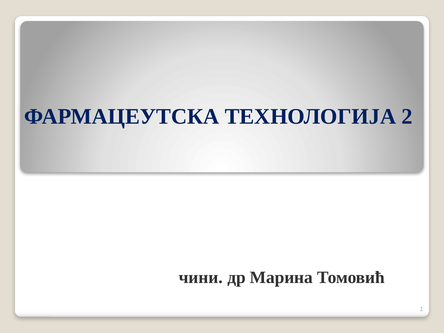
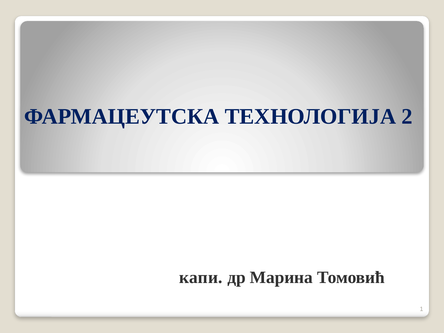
чини: чини -> капи
